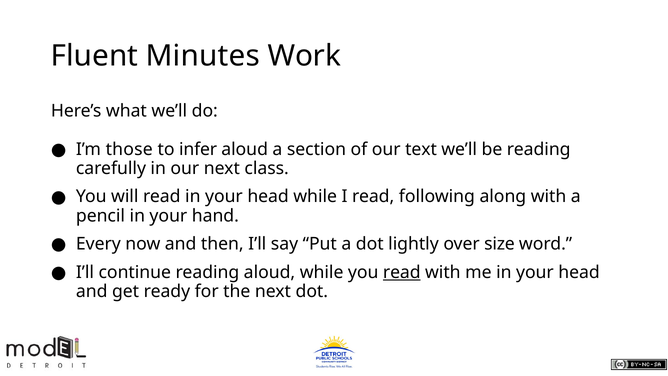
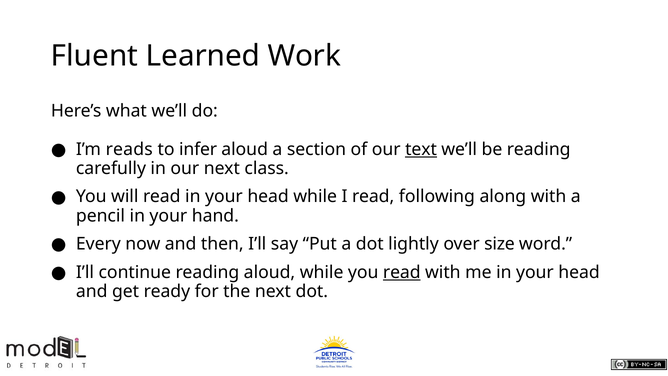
Minutes: Minutes -> Learned
those: those -> reads
text underline: none -> present
